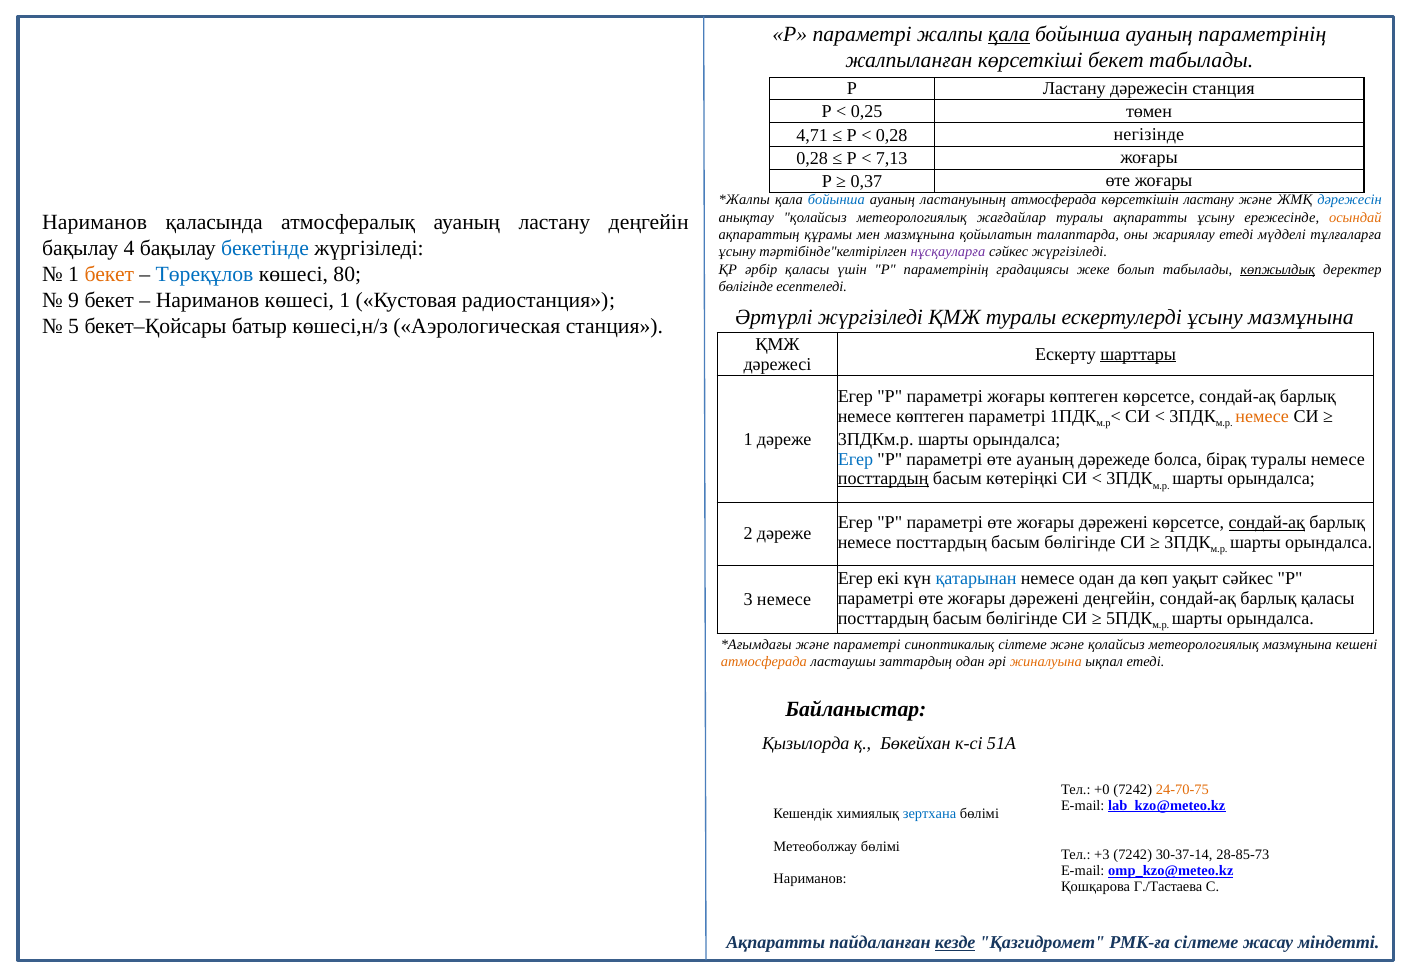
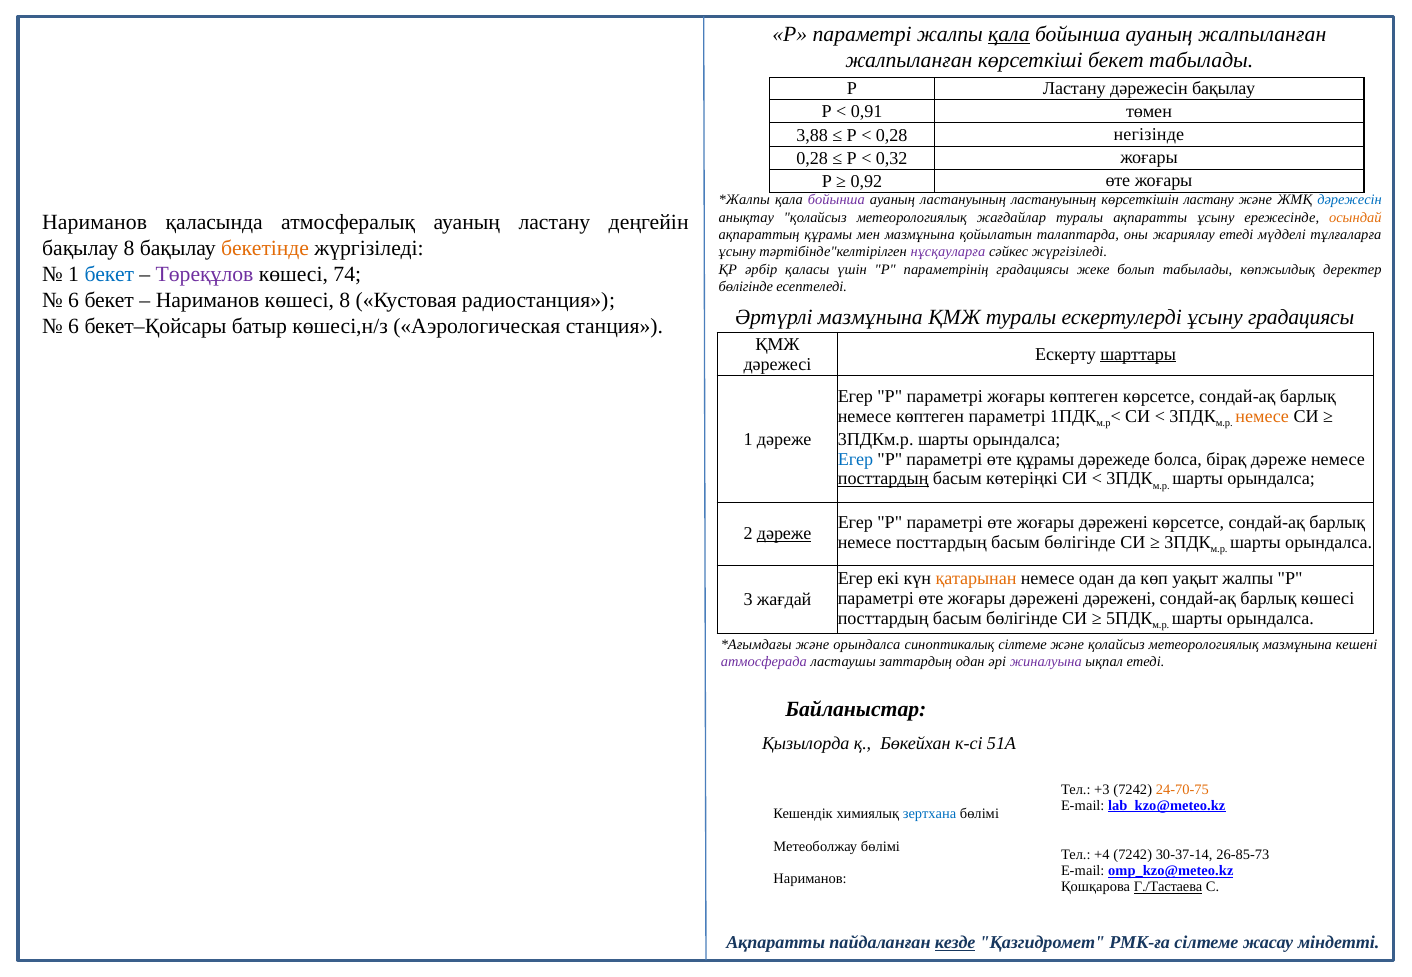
ауаның параметрінің: параметрінің -> жалпыланған
дәрежесін станция: станция -> бақылау
0,25: 0,25 -> 0,91
4,71: 4,71 -> 3,88
7,13: 7,13 -> 0,32
0,37: 0,37 -> 0,92
бойынша at (836, 200) colour: blue -> purple
ластануының атмосферада: атмосферада -> ластануының
бақылау 4: 4 -> 8
бекетінде colour: blue -> orange
көпжылдық underline: present -> none
бекет at (109, 274) colour: orange -> blue
Төреқұлов colour: blue -> purple
80: 80 -> 74
9 at (74, 300): 9 -> 6
көшесі 1: 1 -> 8
Әртүрлі жүргізіледі: жүргізіледі -> мазмұнына
ұсыну мазмұнына: мазмұнына -> градациясы
5 at (74, 327): 5 -> 6
өте ауаның: ауаның -> құрамы
бірақ туралы: туралы -> дәреже
сондай-ақ at (1267, 523) underline: present -> none
дәреже at (784, 534) underline: none -> present
қатарынан colour: blue -> orange
уақыт сәйкес: сәйкес -> жалпы
дәрежені деңгейін: деңгейін -> дәрежені
барлық қаласы: қаласы -> көшесі
3 немесе: немесе -> жағдай
және параметрі: параметрі -> орындалса
атмосферада at (764, 662) colour: orange -> purple
жиналуына colour: orange -> purple
+0: +0 -> +3
+3: +3 -> +4
28-85-73: 28-85-73 -> 26-85-73
Г./Тастаева underline: none -> present
